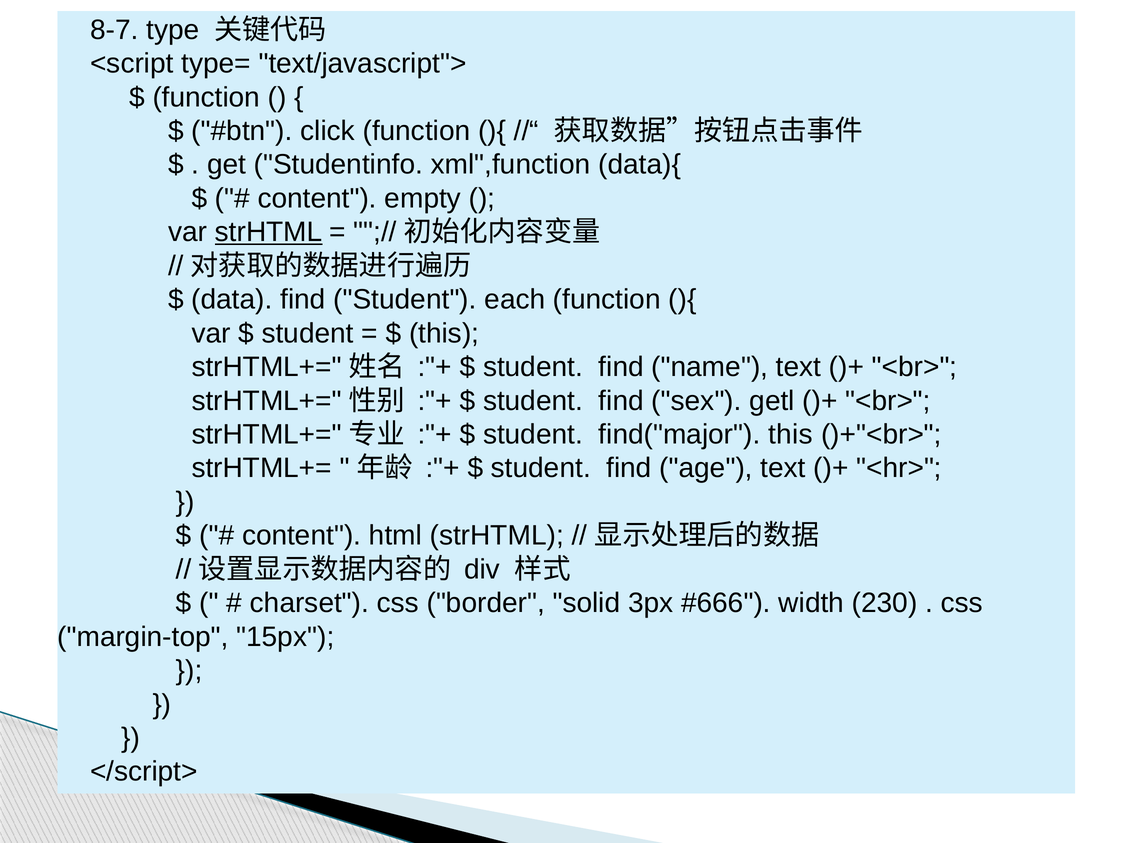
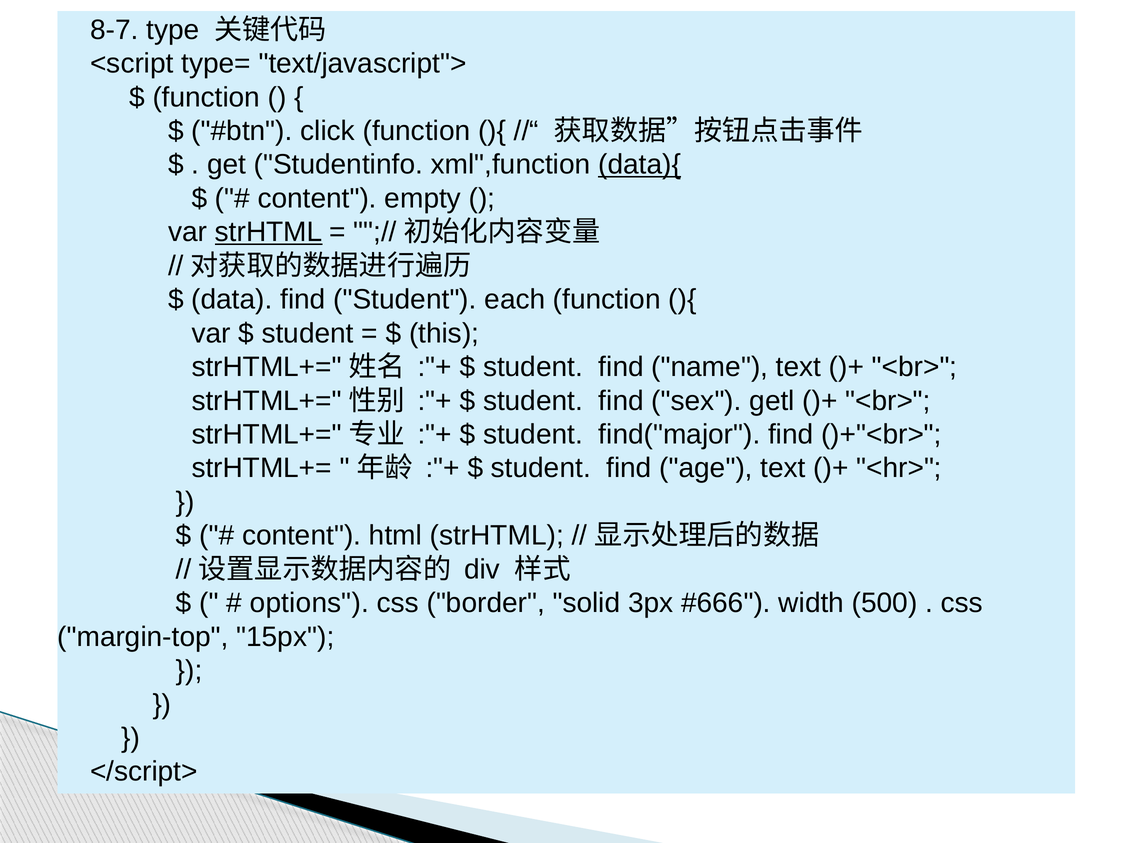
data){ underline: none -> present
find("major this: this -> find
charset: charset -> options
230: 230 -> 500
